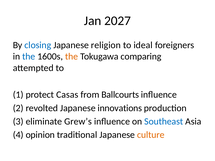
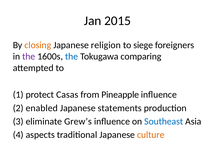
2027: 2027 -> 2015
closing colour: blue -> orange
ideal: ideal -> siege
the at (29, 57) colour: blue -> purple
the at (72, 57) colour: orange -> blue
Ballcourts: Ballcourts -> Pineapple
revolted: revolted -> enabled
innovations: innovations -> statements
opinion: opinion -> aspects
